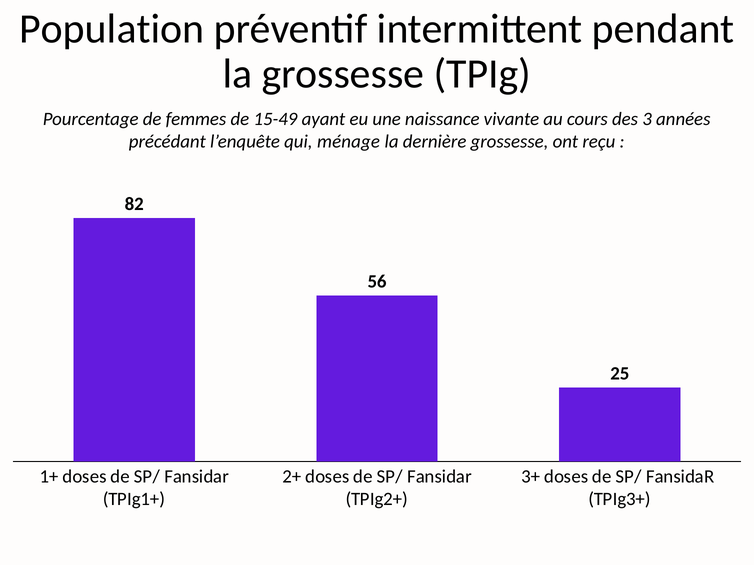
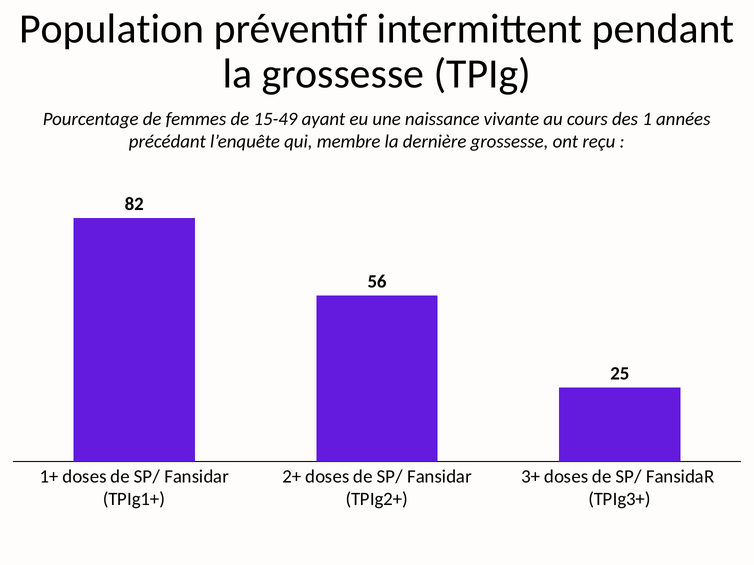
3: 3 -> 1
ménage: ménage -> membre
